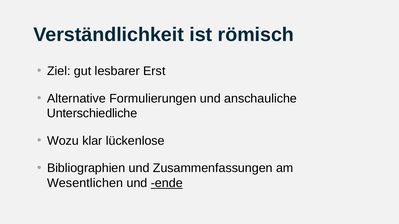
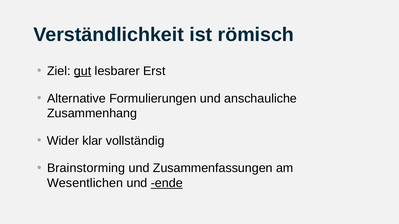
gut underline: none -> present
Unterschiedliche: Unterschiedliche -> Zusammenhang
Wozu: Wozu -> Wider
lückenlose: lückenlose -> vollständig
Bibliographien: Bibliographien -> Brainstorming
